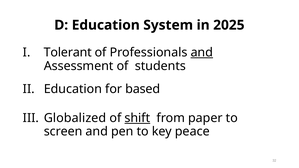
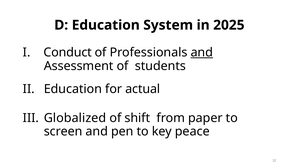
Tolerant: Tolerant -> Conduct
based: based -> actual
shift underline: present -> none
